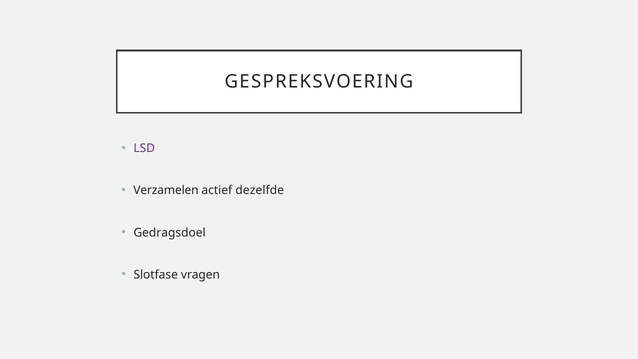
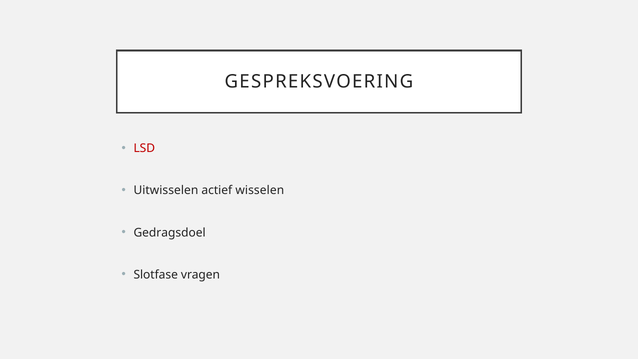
LSD colour: purple -> red
Verzamelen: Verzamelen -> Uitwisselen
dezelfde: dezelfde -> wisselen
